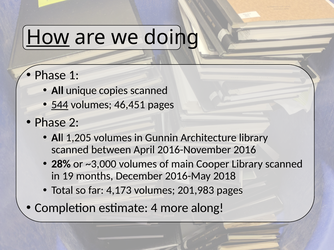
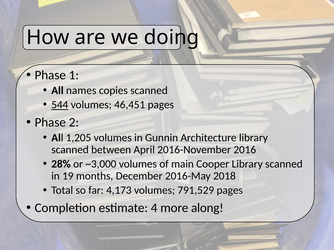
How underline: present -> none
unique: unique -> names
201,983: 201,983 -> 791,529
